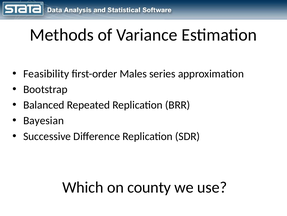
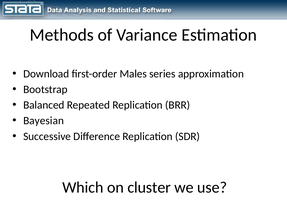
Feasibility: Feasibility -> Download
county: county -> cluster
